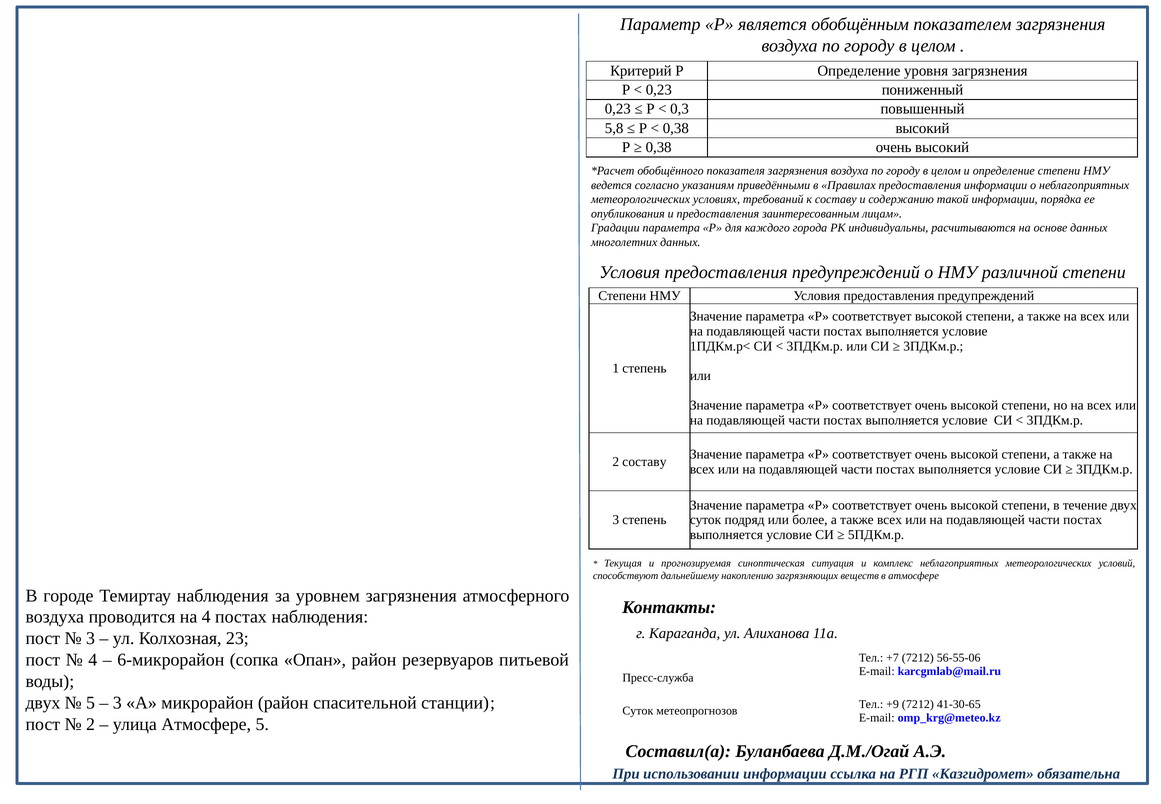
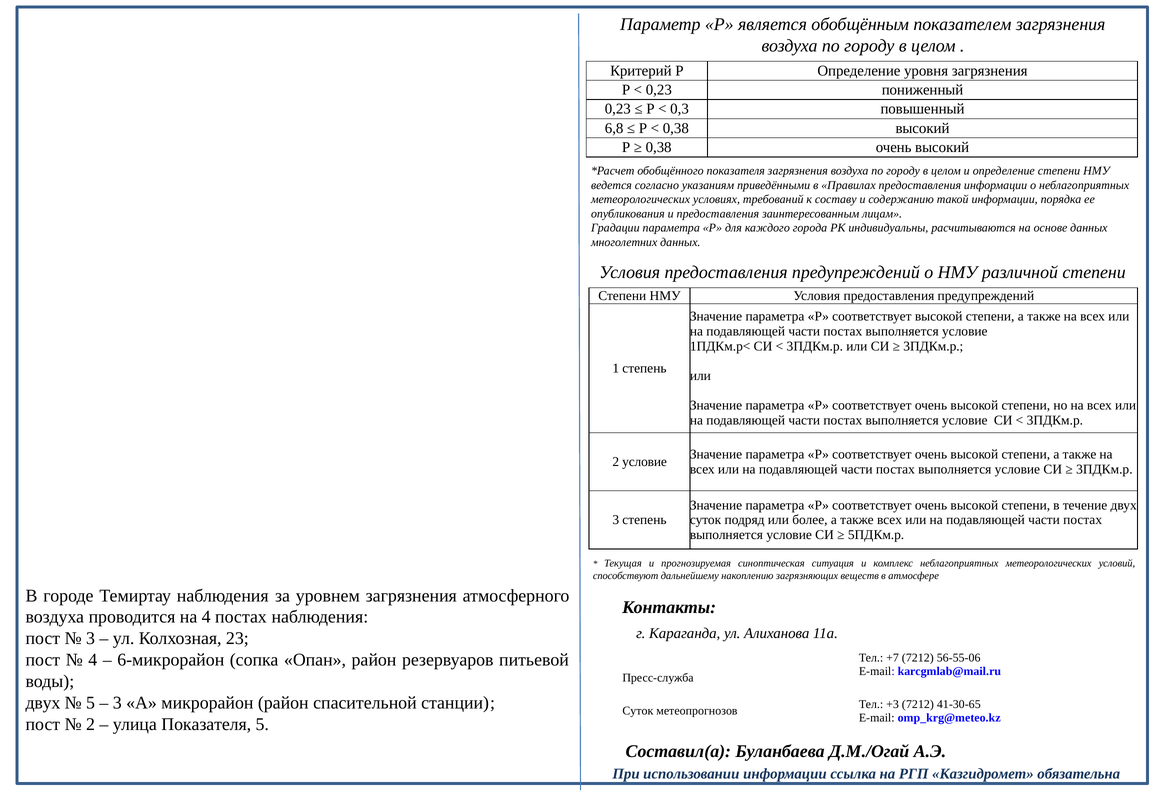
5,8: 5,8 -> 6,8
2 составу: составу -> условие
+9: +9 -> +3
улица Атмосфере: Атмосфере -> Показателя
